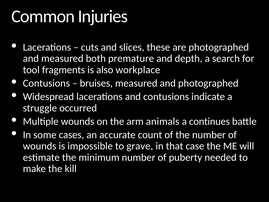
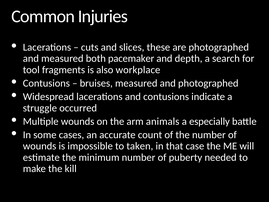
premature: premature -> pacemaker
continues: continues -> especially
grave: grave -> taken
